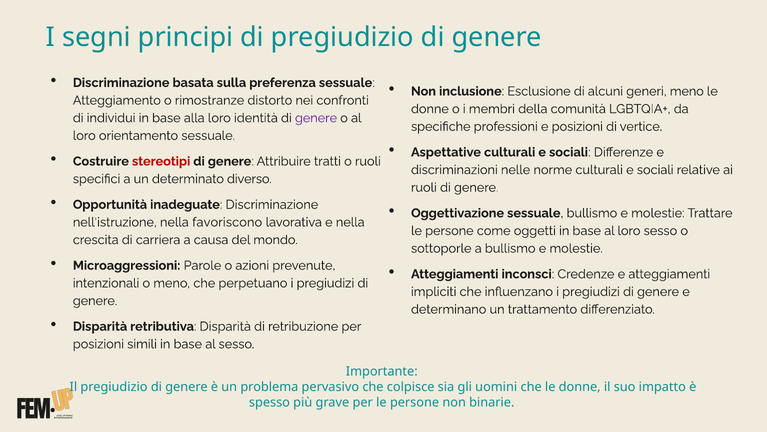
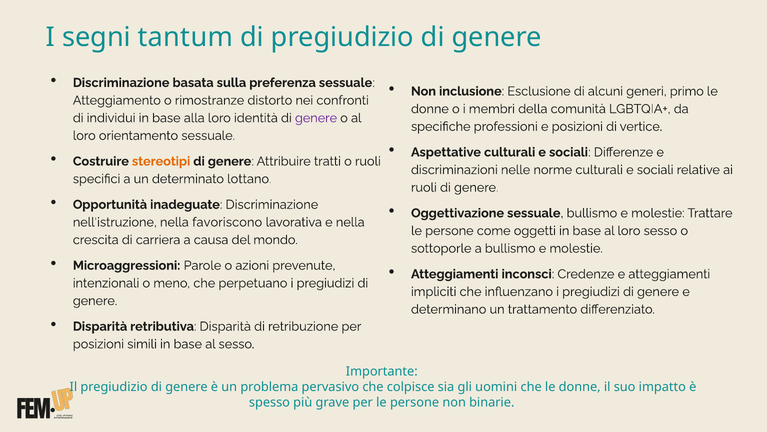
principi: principi -> tantum
generi meno: meno -> primo
stereotipi colour: red -> orange
diverso: diverso -> lottano
